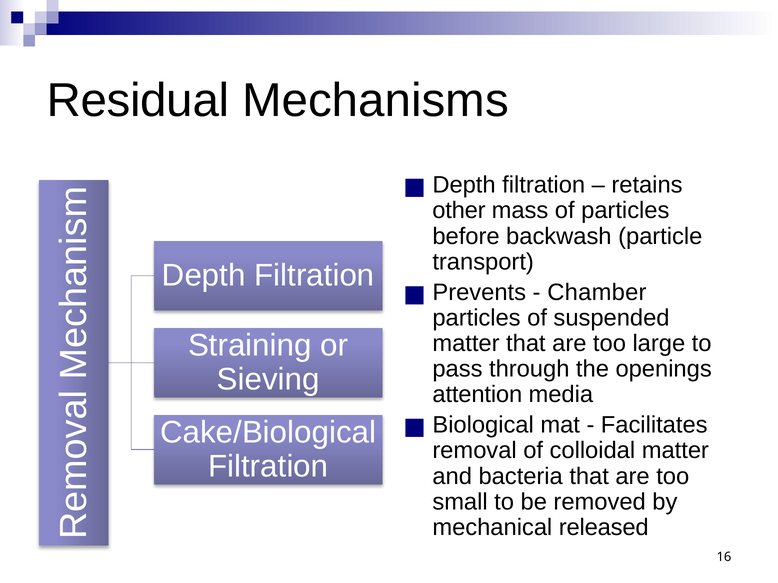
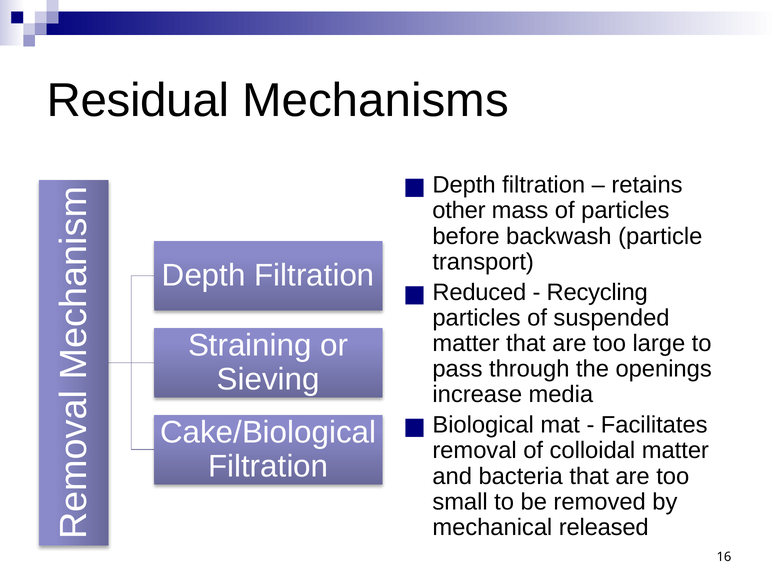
Prevents: Prevents -> Reduced
Chamber: Chamber -> Recycling
attention: attention -> increase
